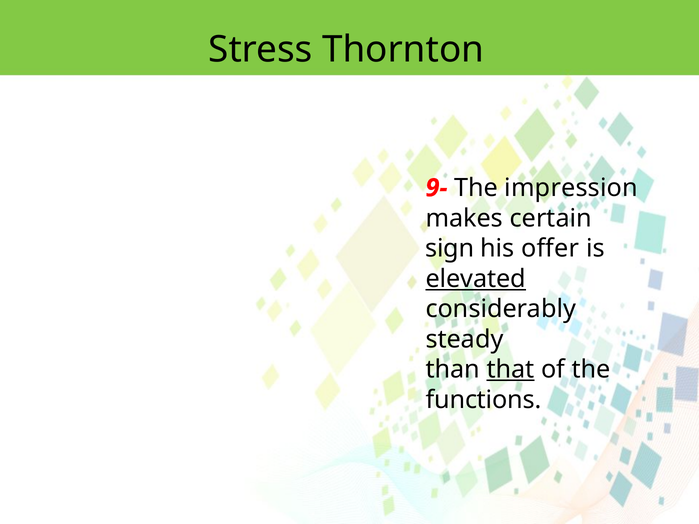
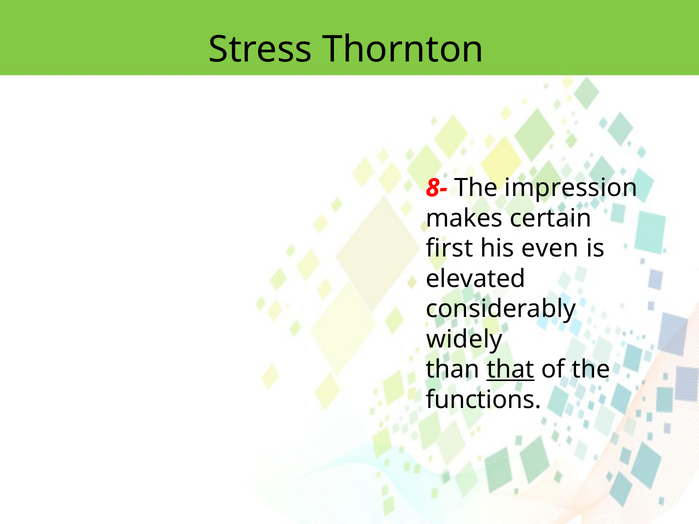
9-: 9- -> 8-
sign: sign -> first
offer: offer -> even
elevated underline: present -> none
steady: steady -> widely
